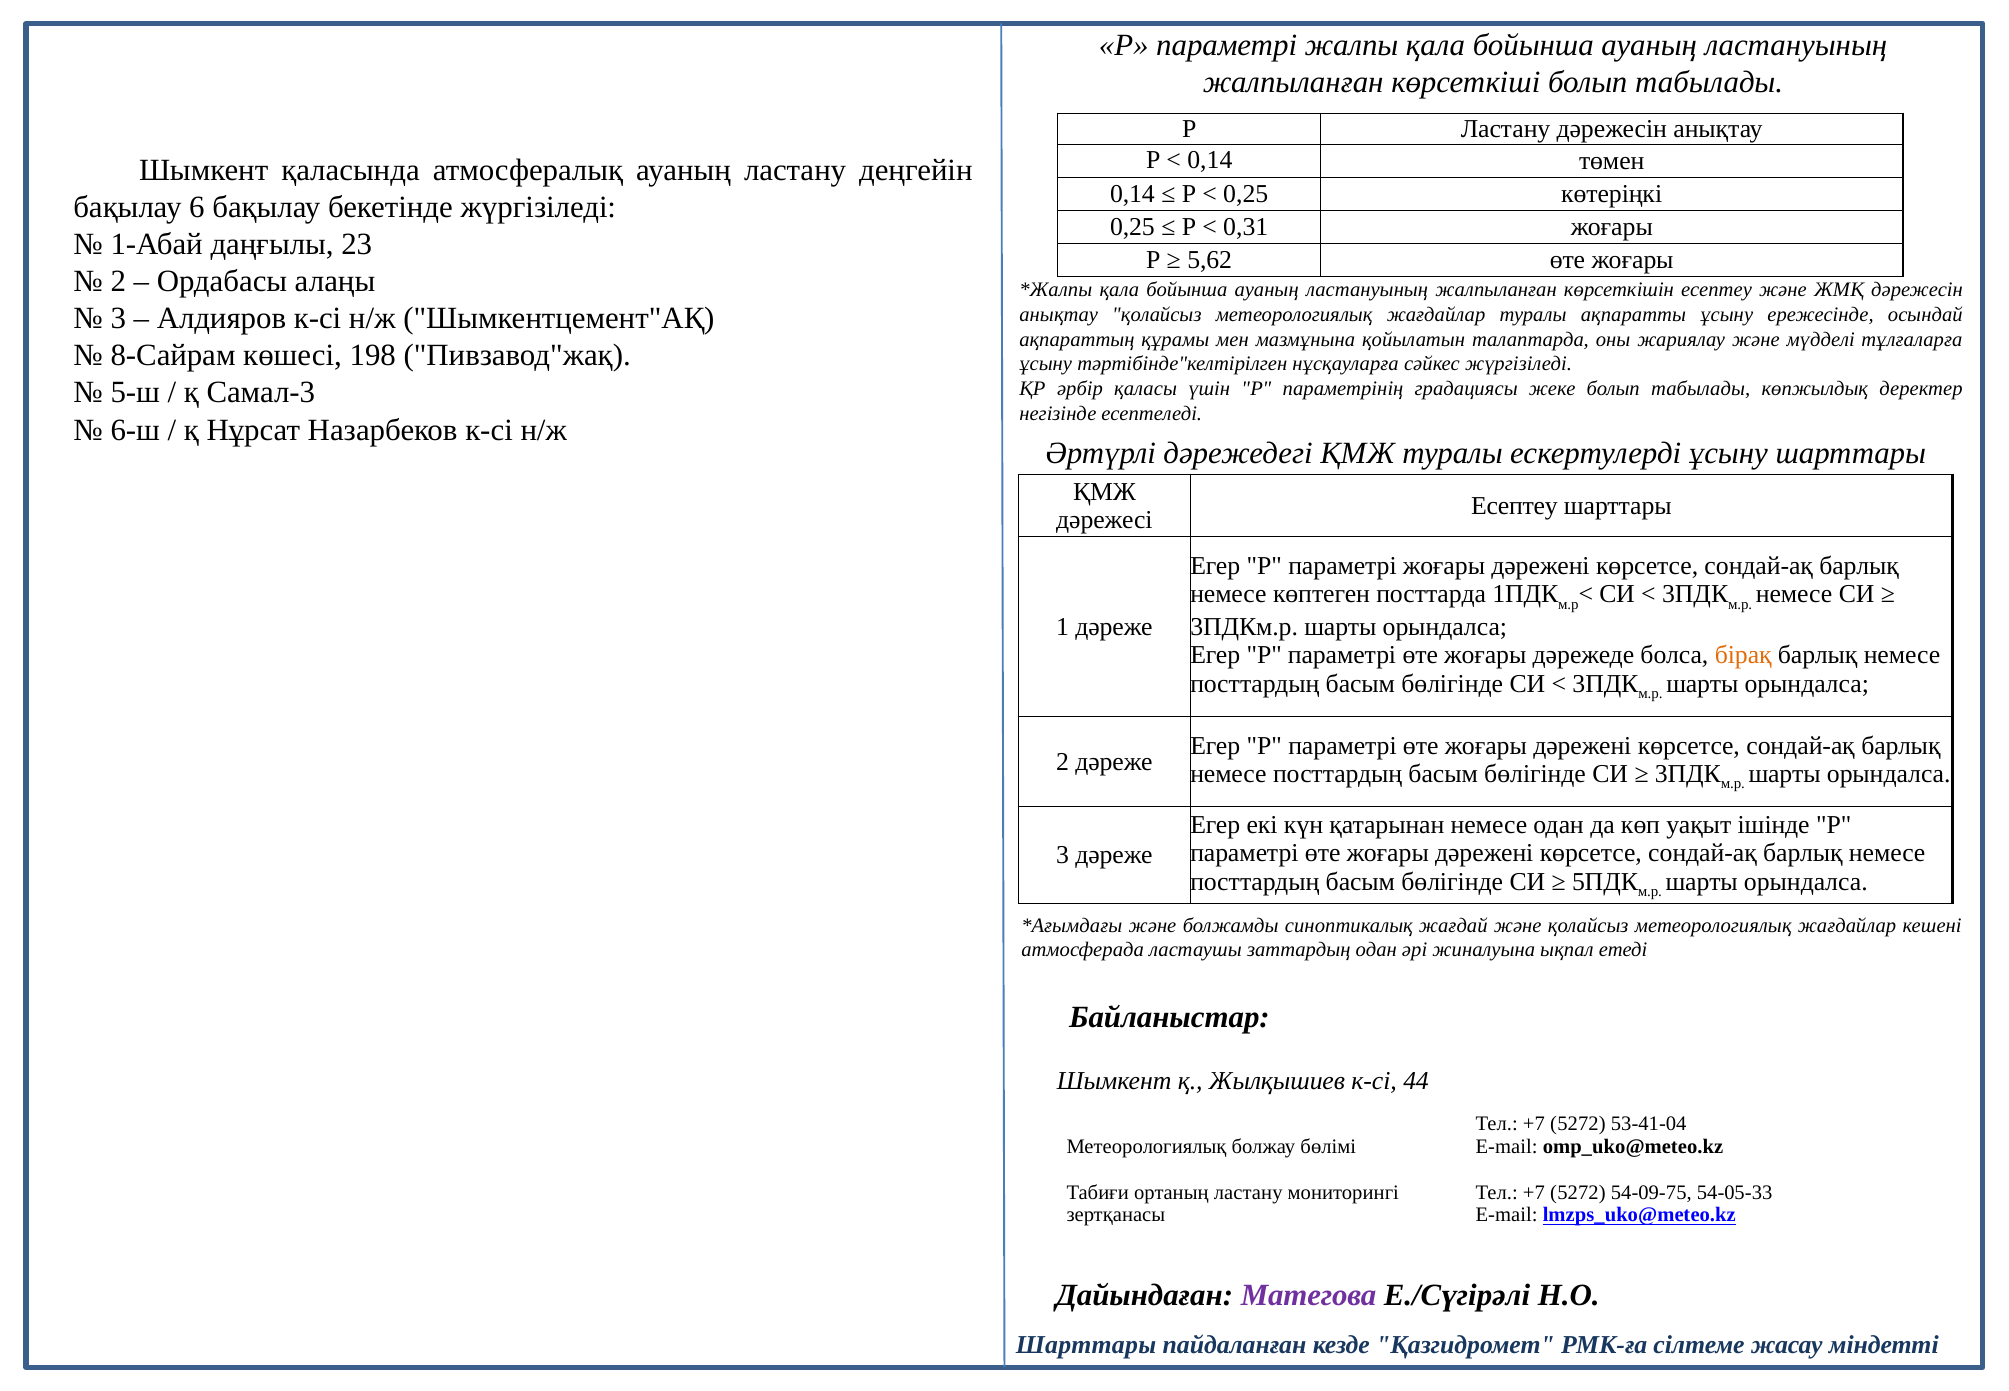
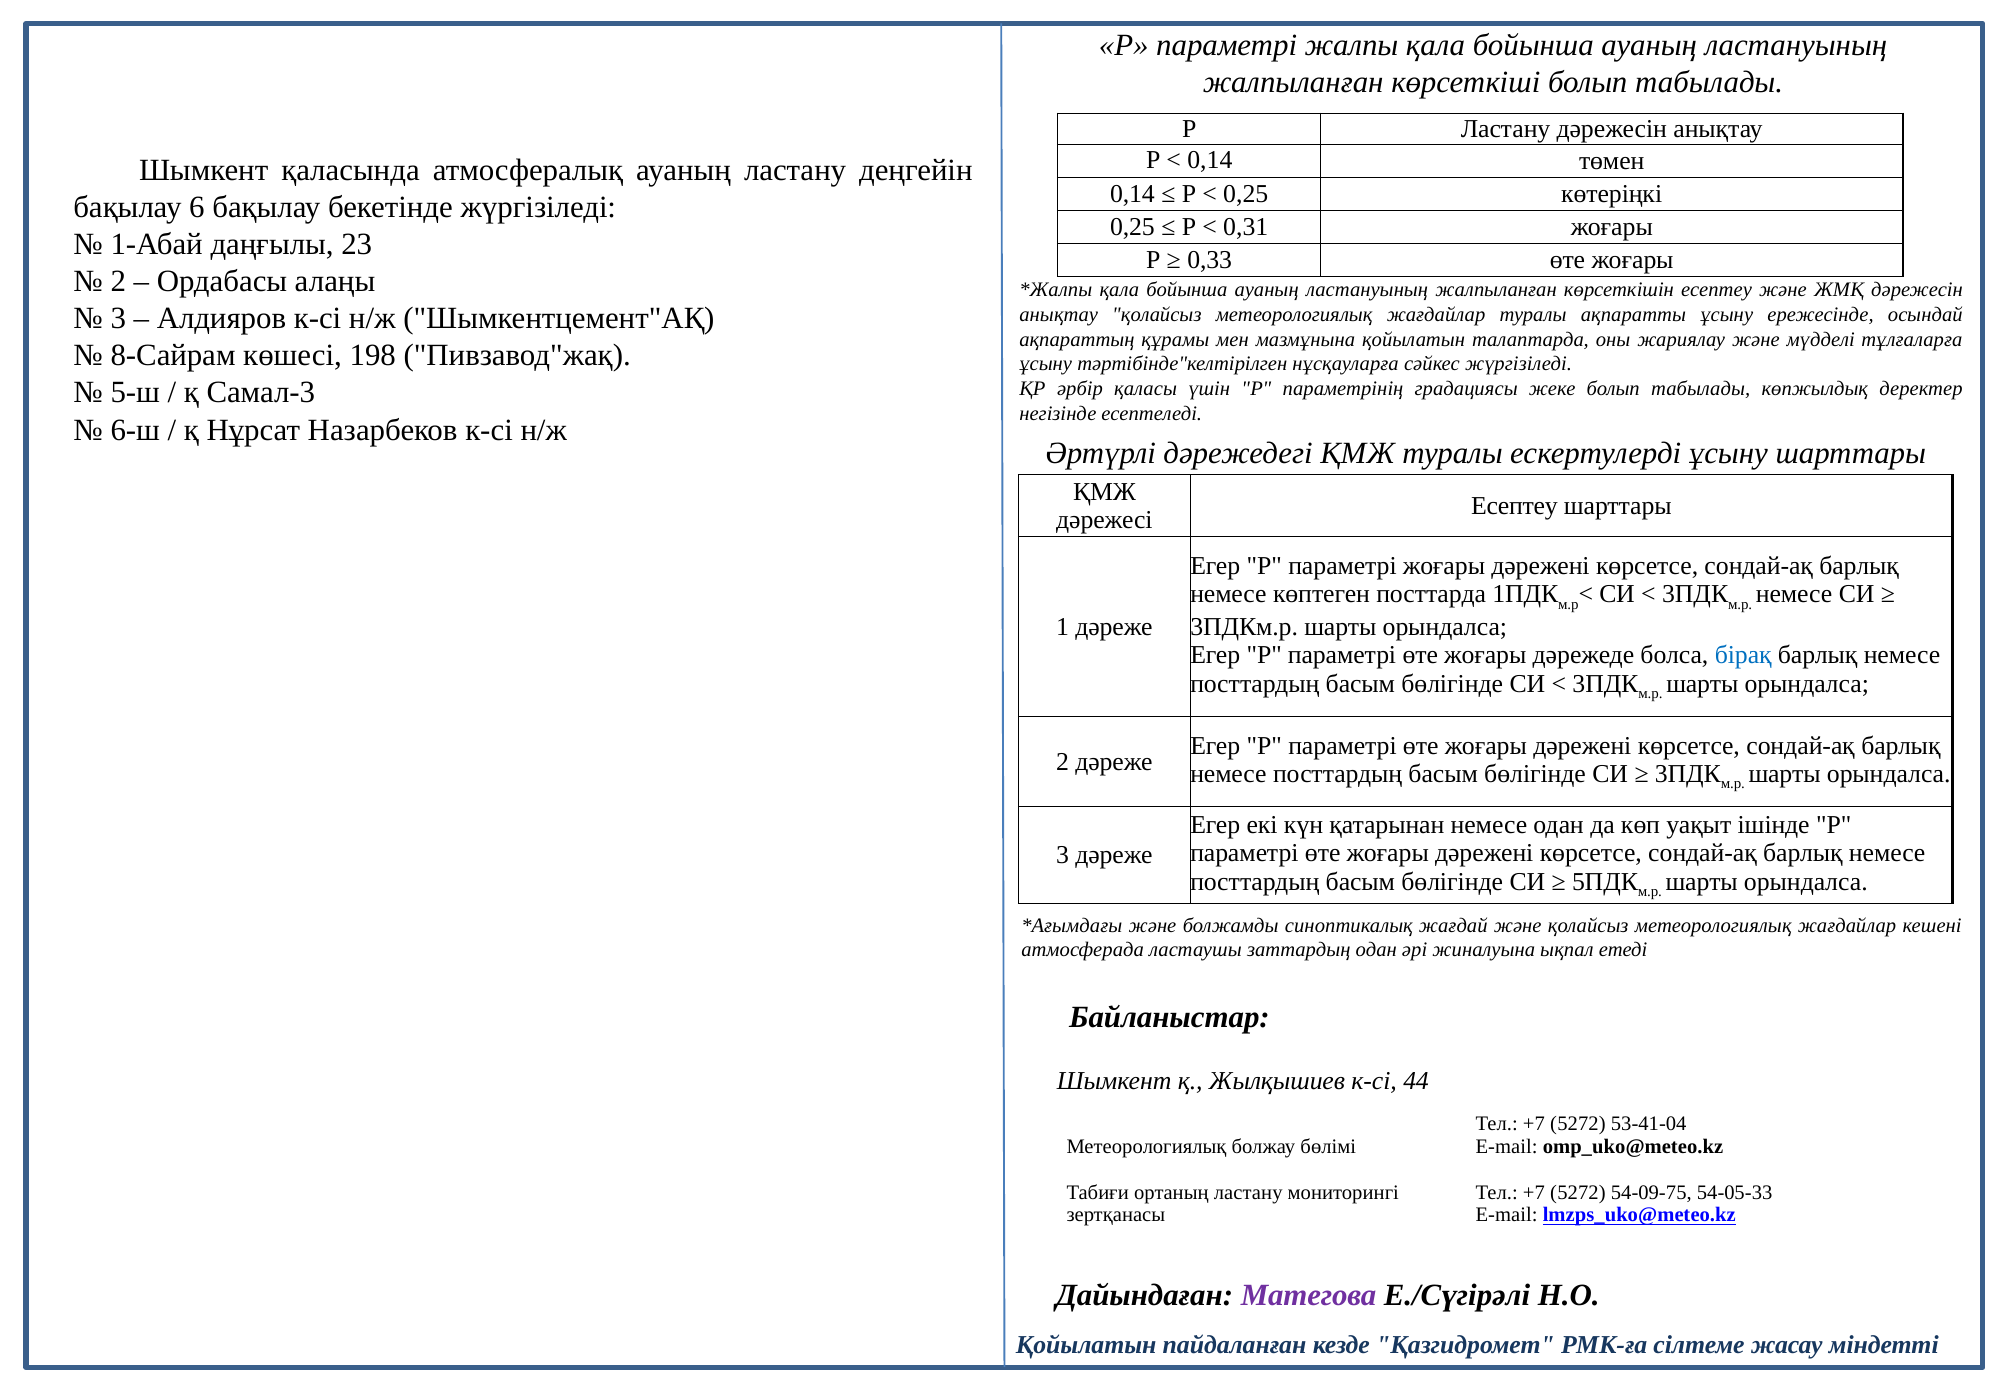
5,62: 5,62 -> 0,33
бірақ colour: orange -> blue
Шарттары at (1086, 1345): Шарттары -> Қойылатын
